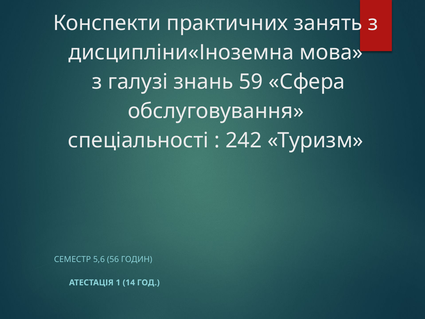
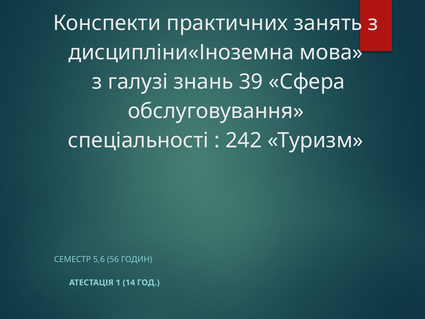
59: 59 -> 39
